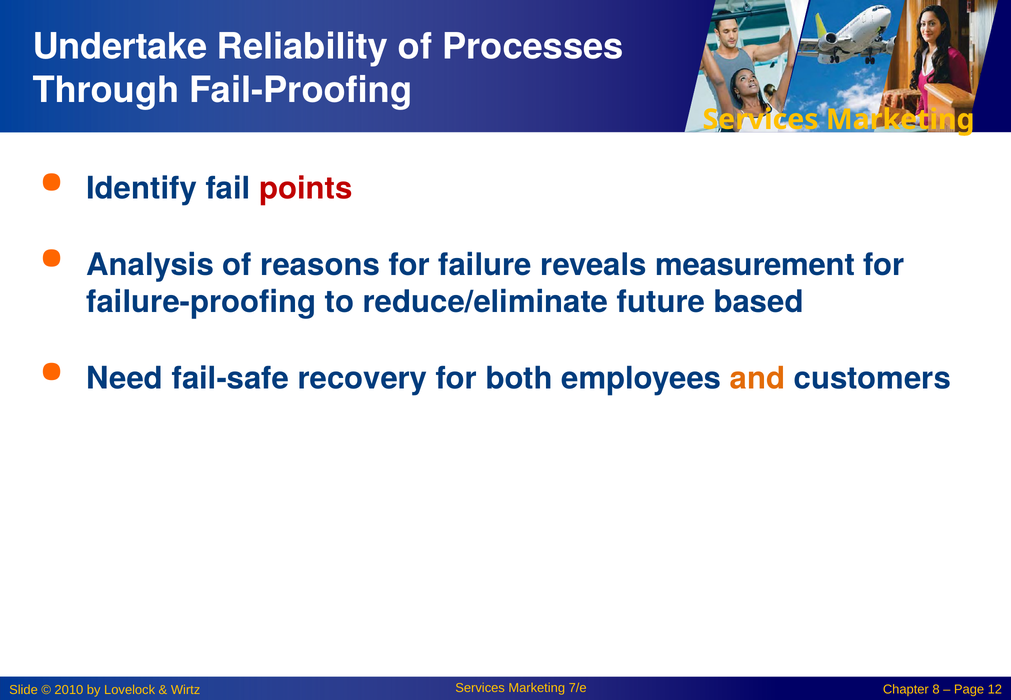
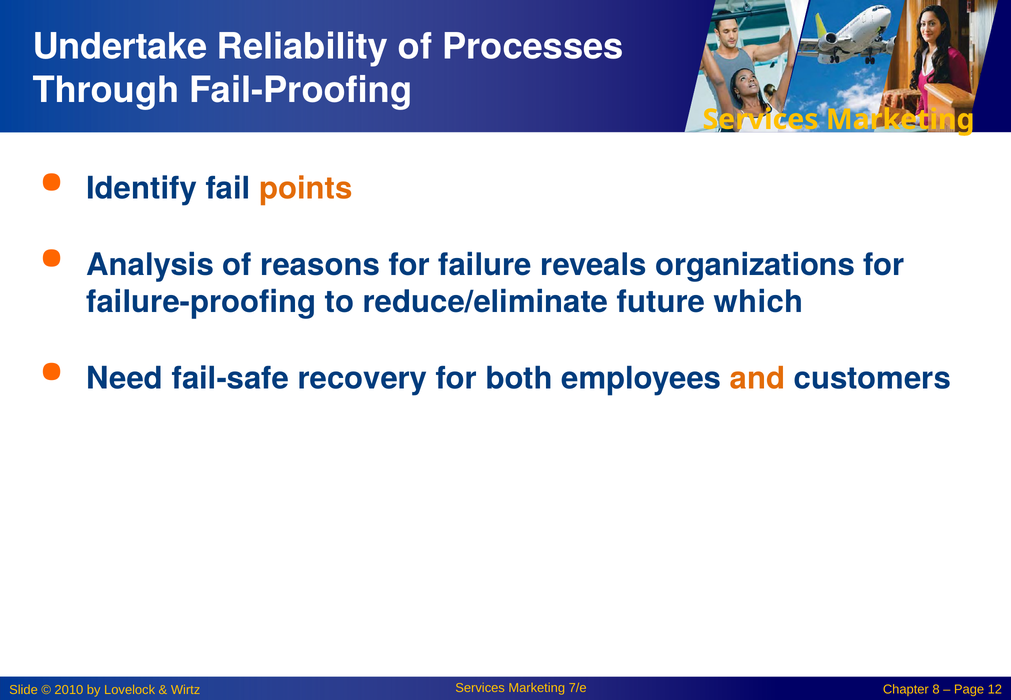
points colour: red -> orange
measurement: measurement -> organizations
based: based -> which
